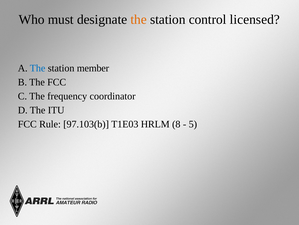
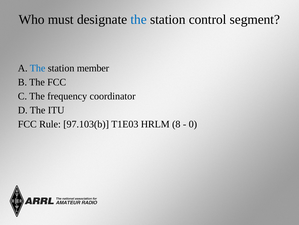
the at (139, 19) colour: orange -> blue
licensed: licensed -> segment
5: 5 -> 0
